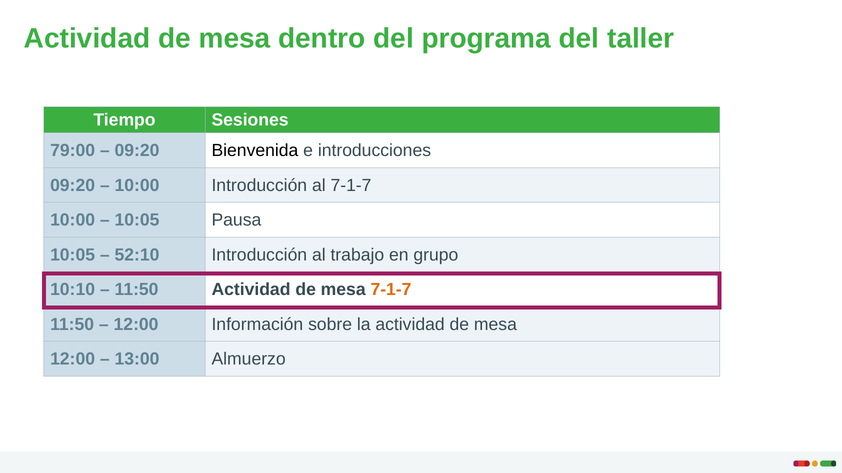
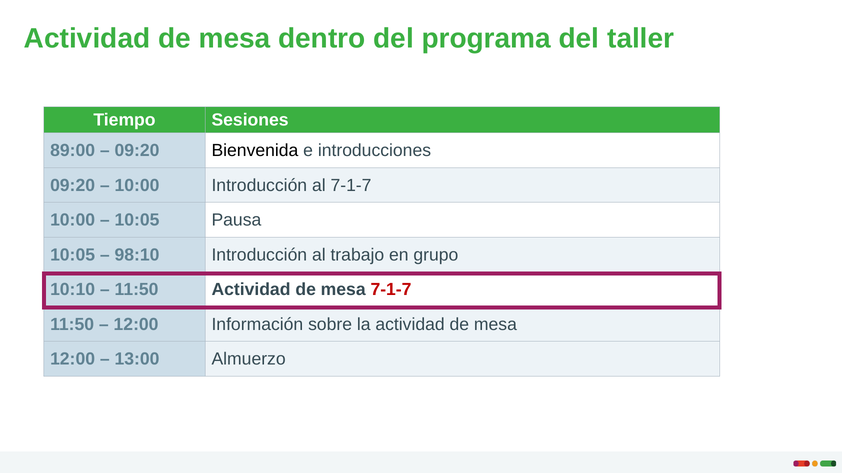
79:00: 79:00 -> 89:00
52:10: 52:10 -> 98:10
7-1-7 at (391, 290) colour: orange -> red
